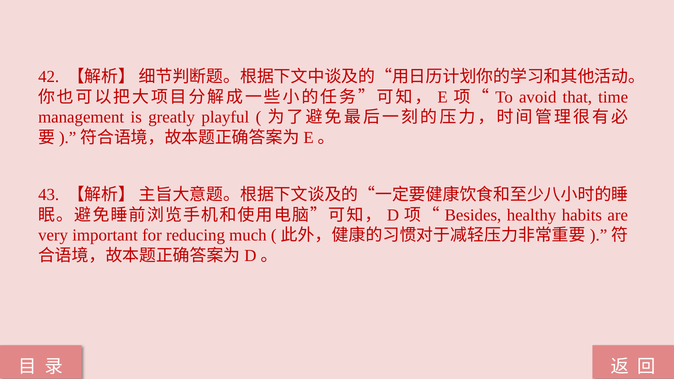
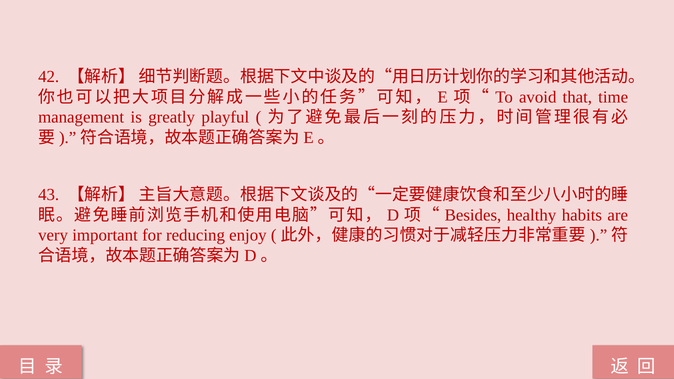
much: much -> enjoy
